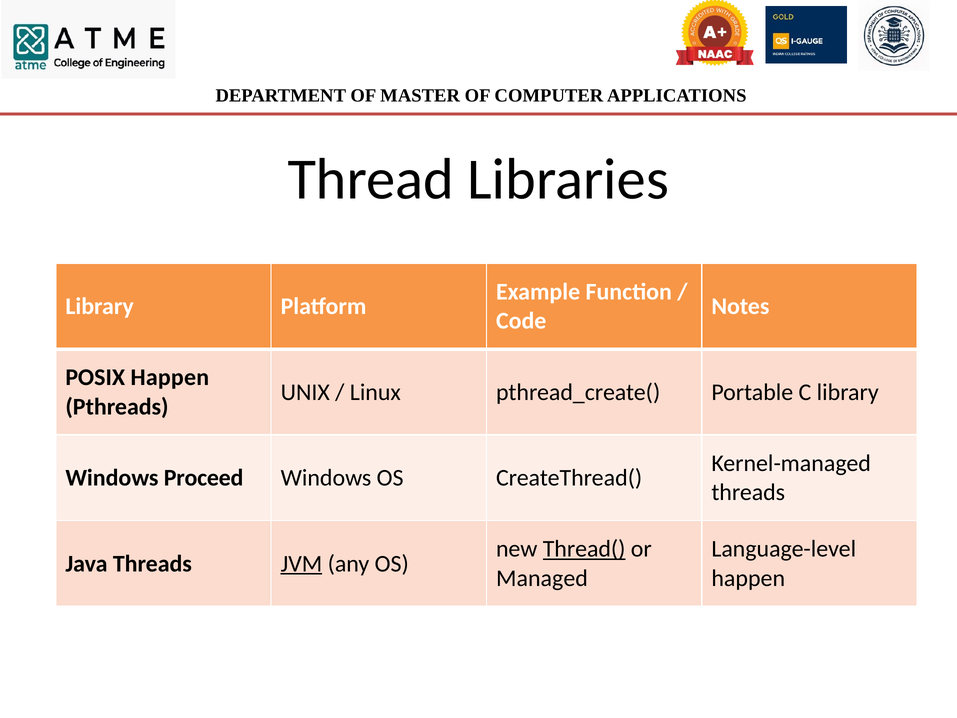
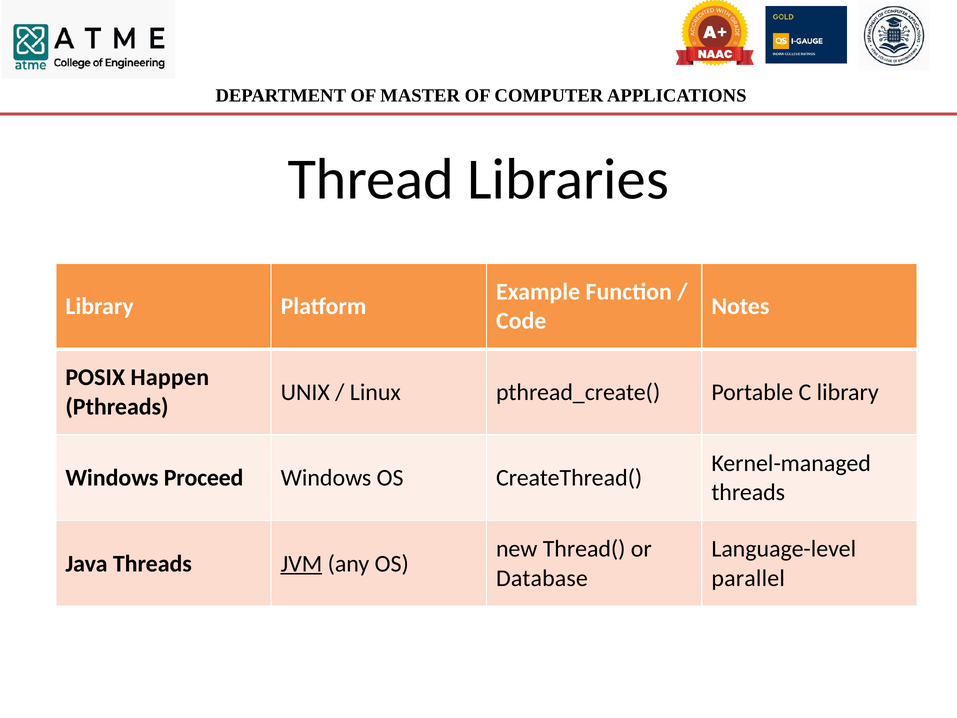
Thread( underline: present -> none
Managed: Managed -> Database
happen at (748, 578): happen -> parallel
